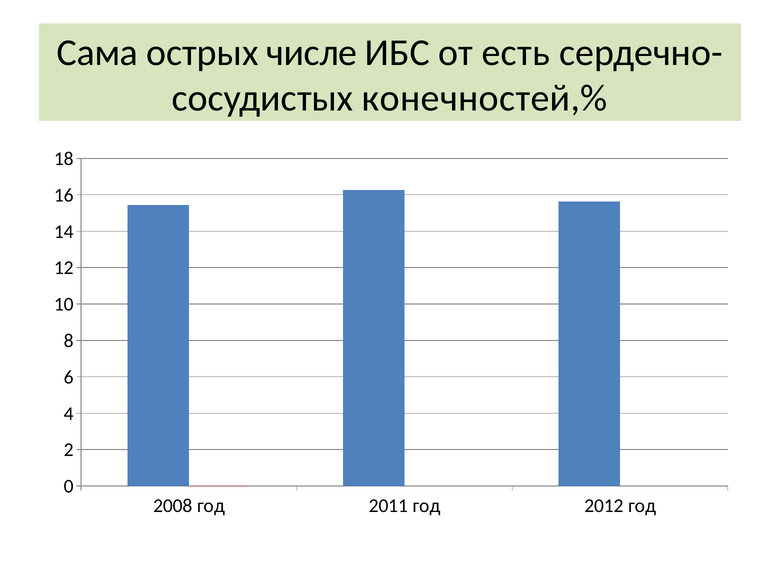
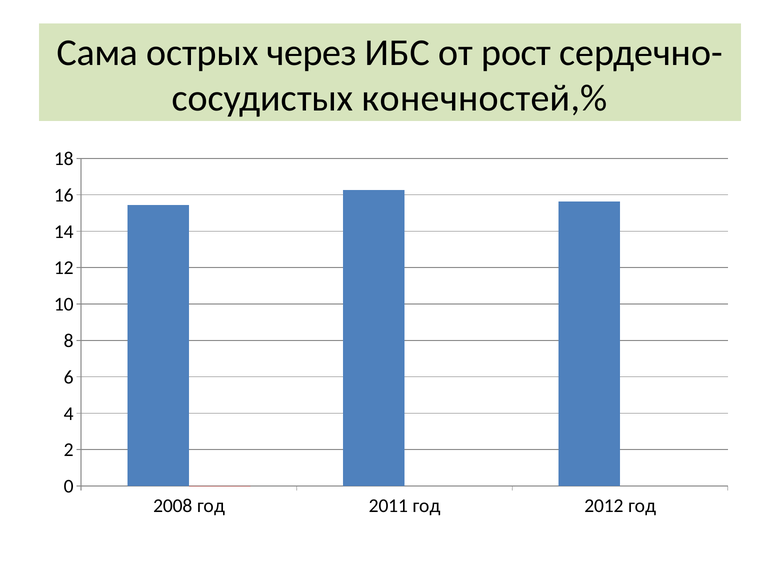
числе: числе -> через
есть: есть -> рост
